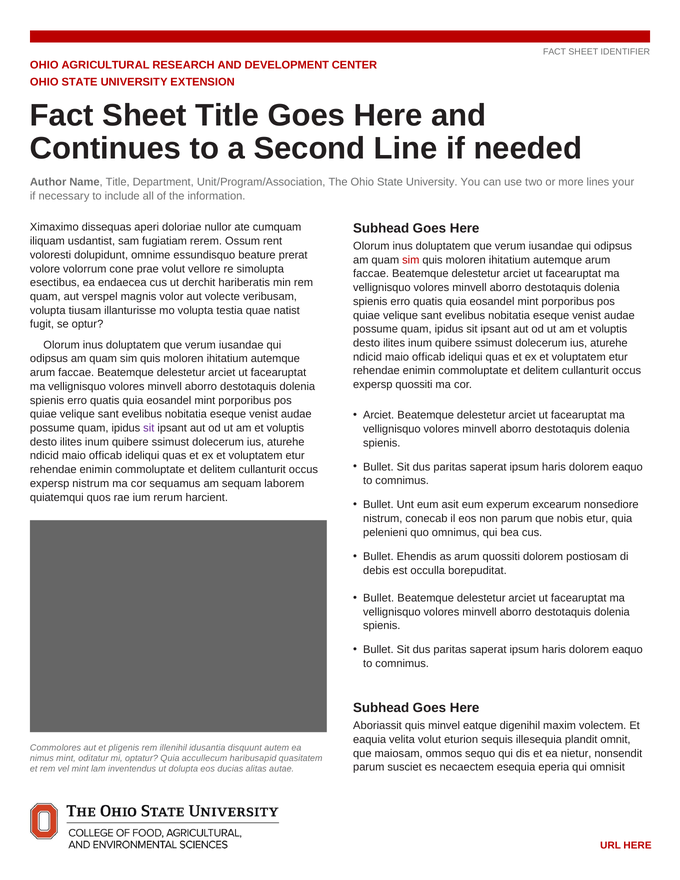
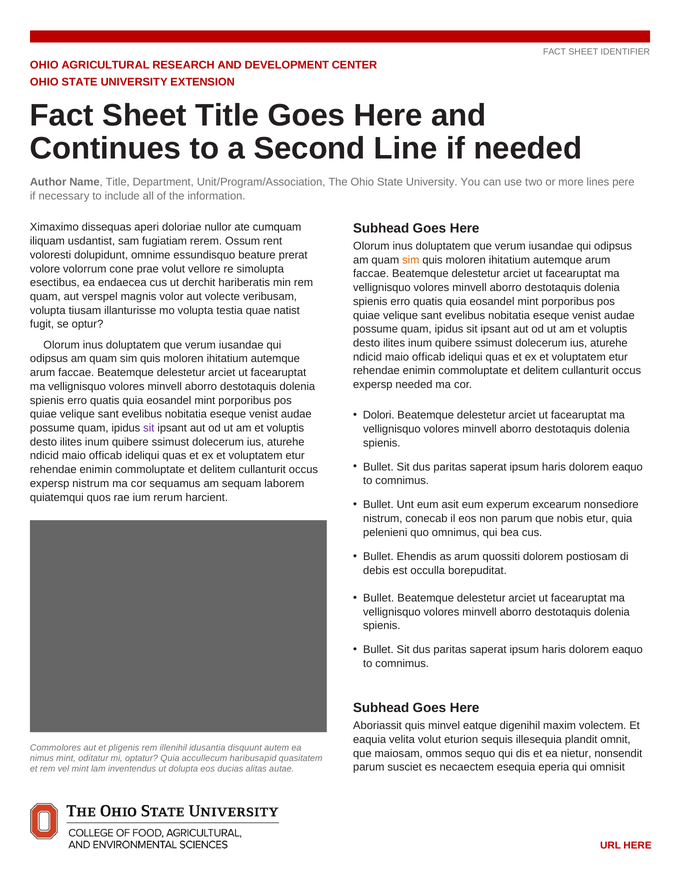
your: your -> pere
sim at (411, 260) colour: red -> orange
expersp quossiti: quossiti -> needed
Arciet at (379, 415): Arciet -> Dolori
